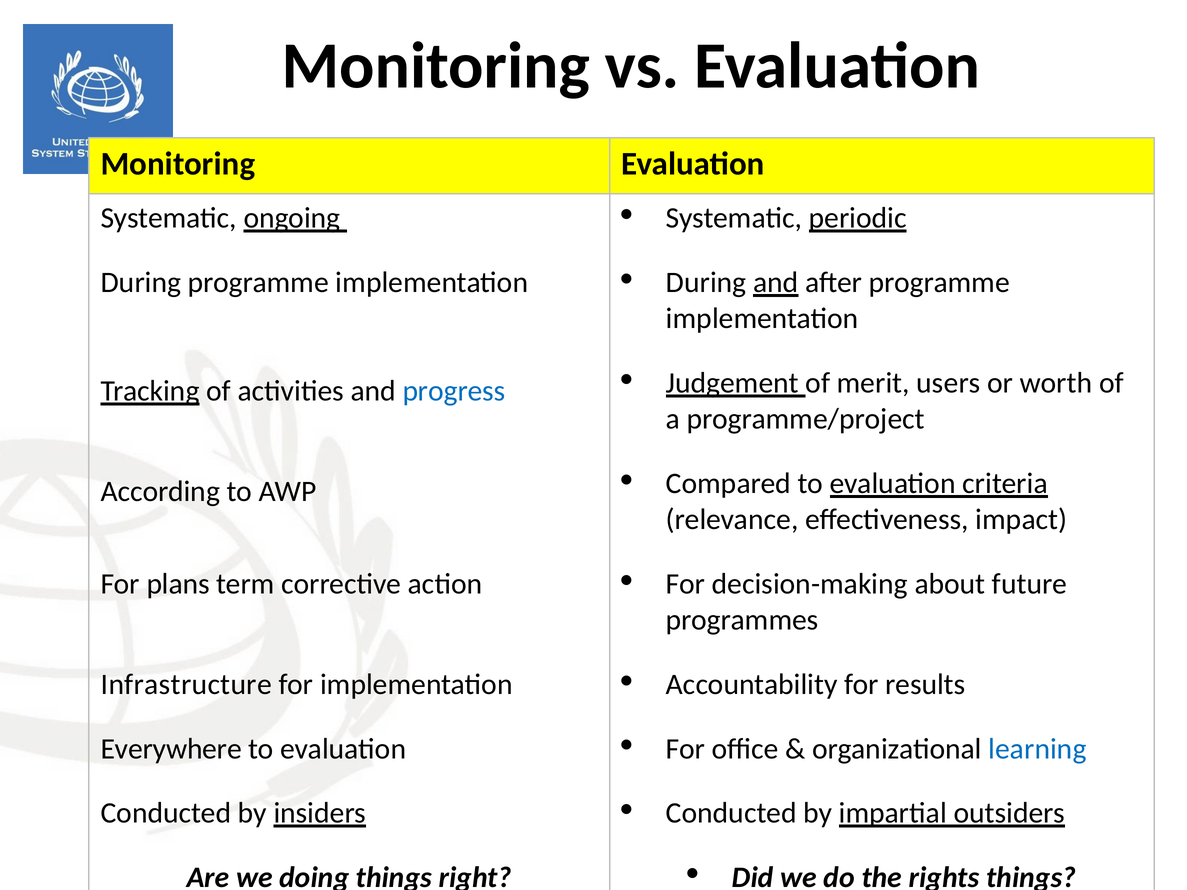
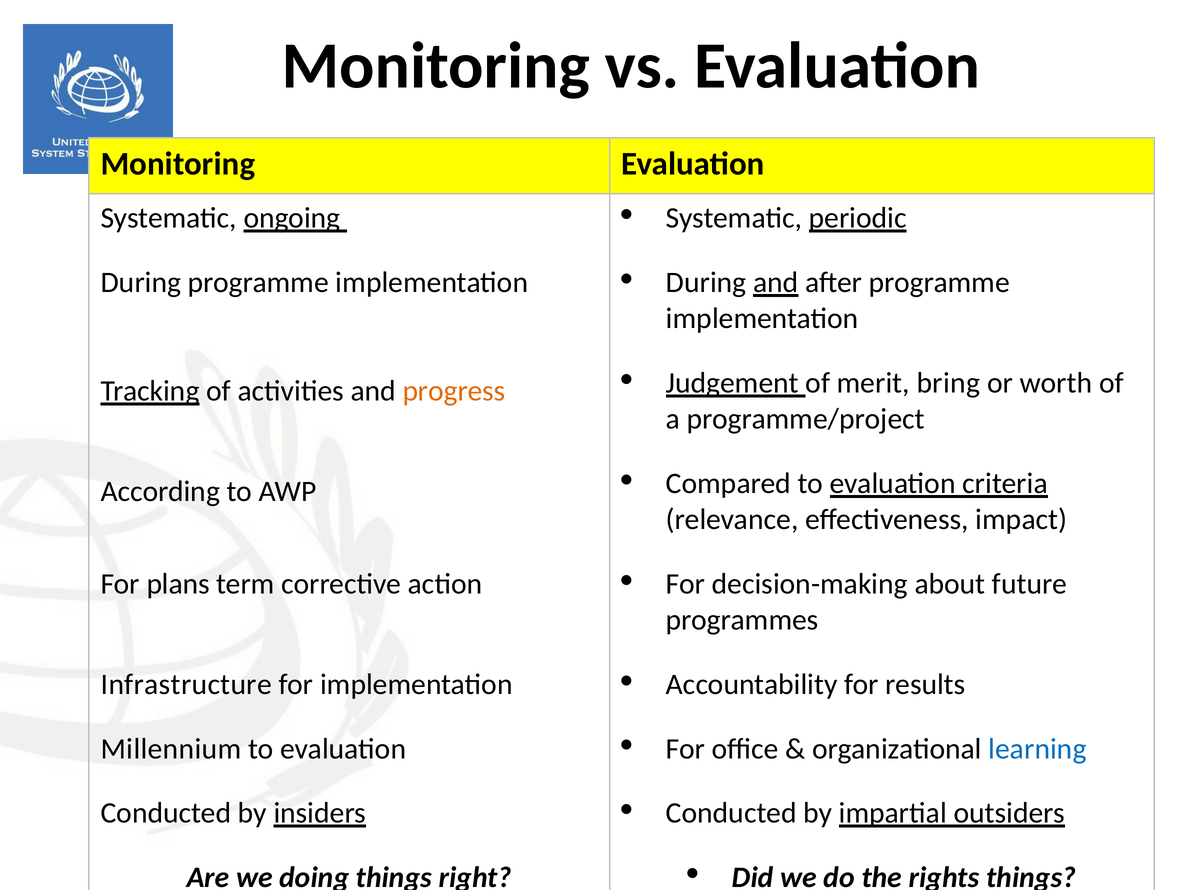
users: users -> bring
progress colour: blue -> orange
Everywhere: Everywhere -> Millennium
